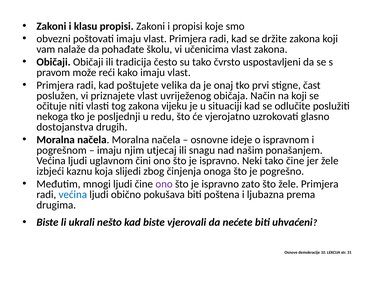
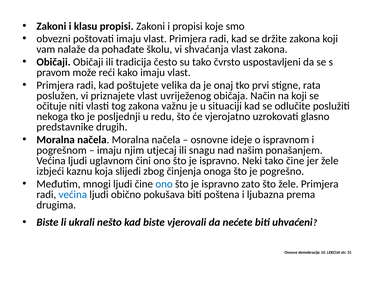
učenicima: učenicima -> shvaćanja
čast: čast -> rata
vijeku: vijeku -> važnu
dostojanstva: dostojanstva -> predstavnike
ono at (164, 184) colour: purple -> blue
